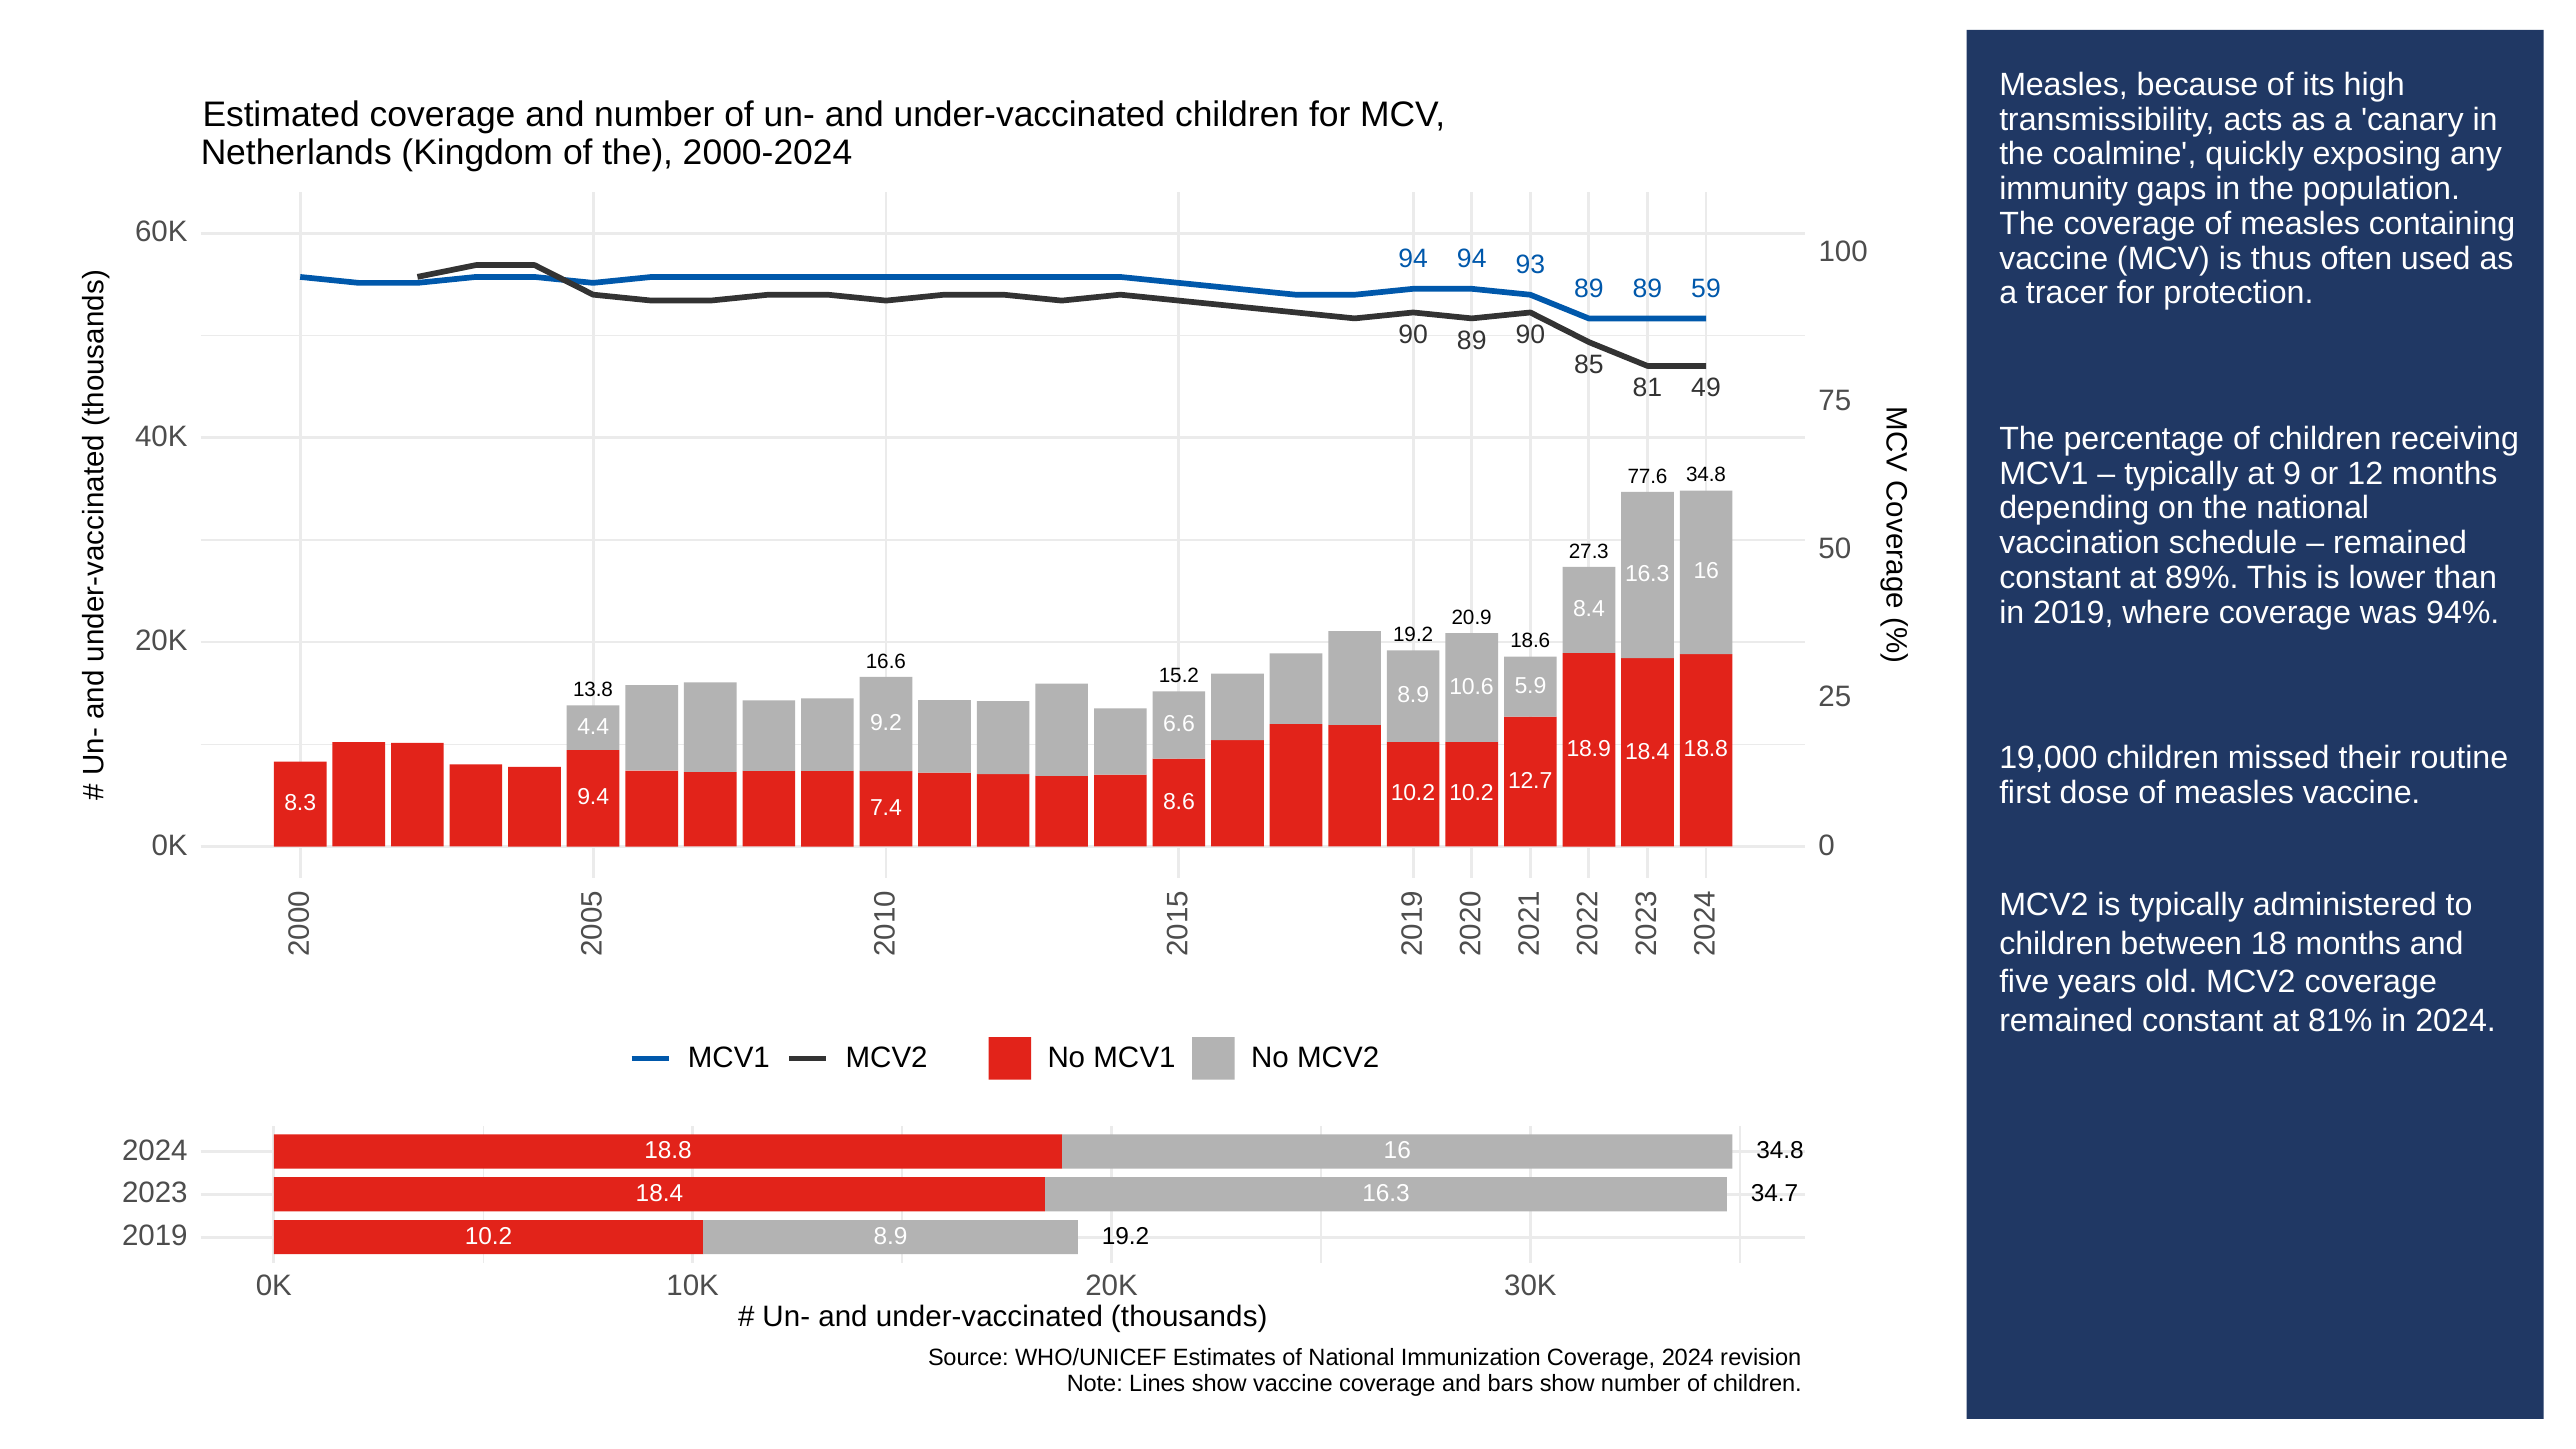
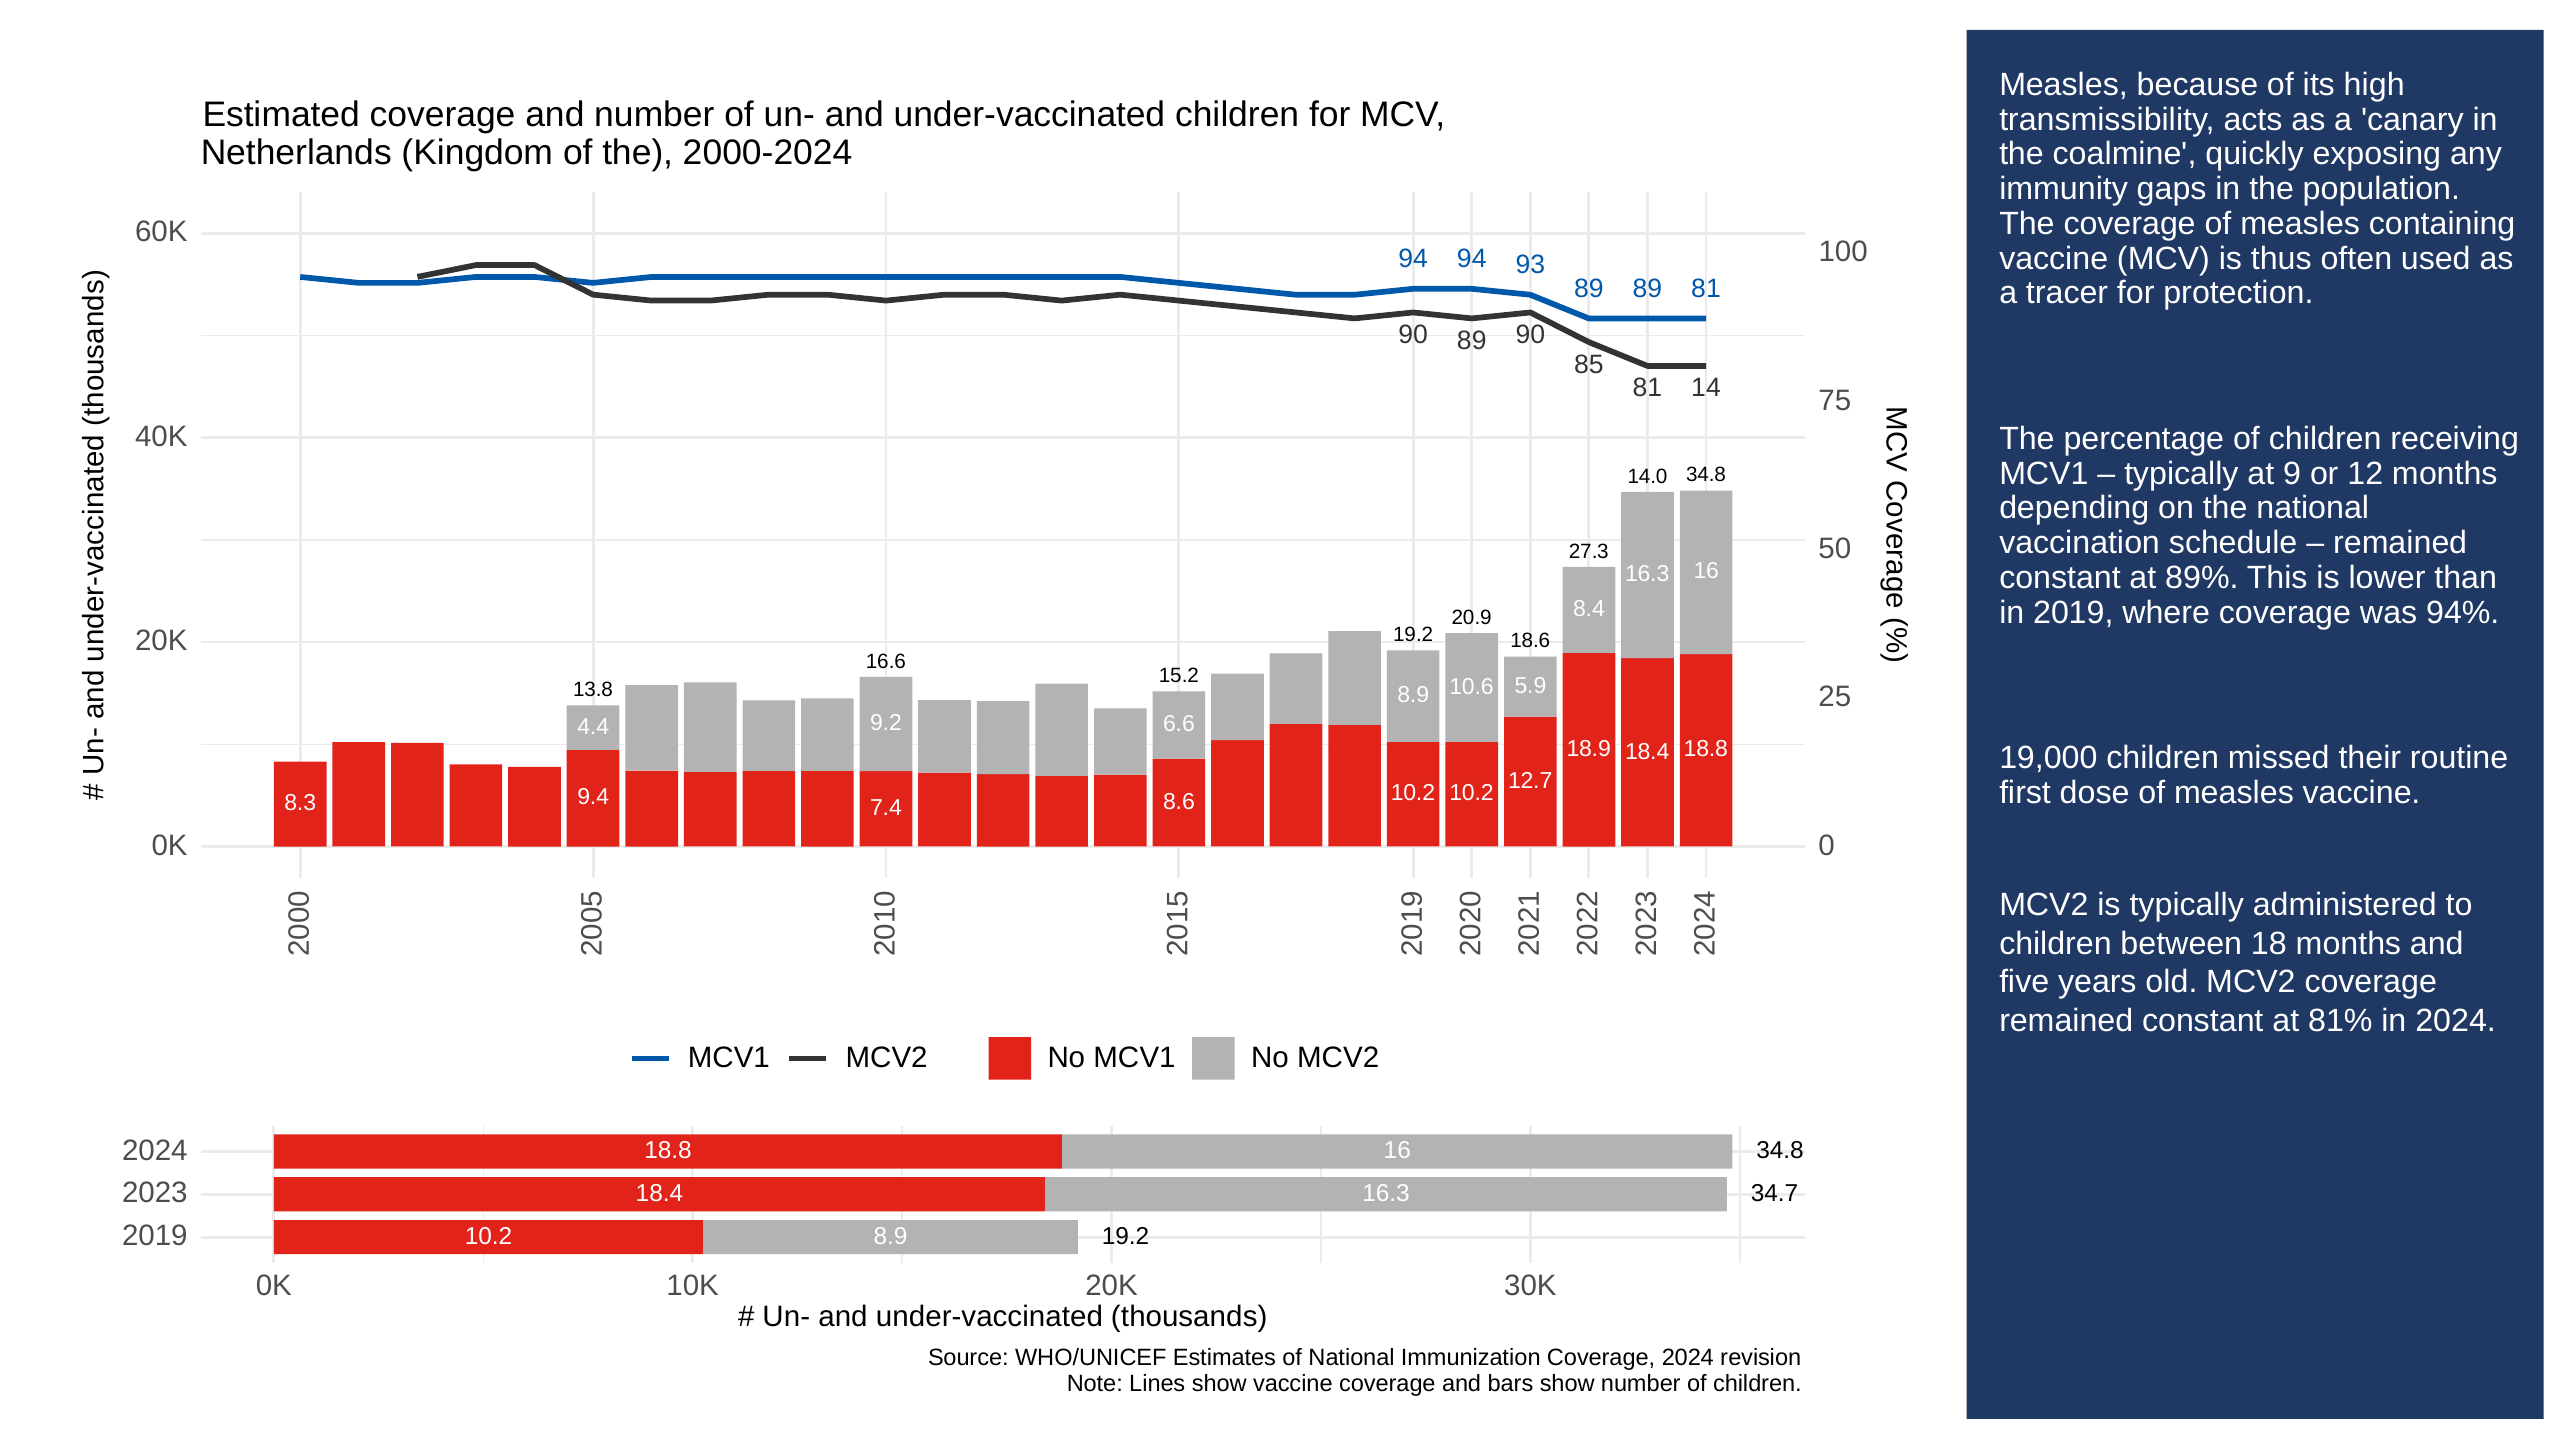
89 59: 59 -> 81
49: 49 -> 14
77.6: 77.6 -> 14.0
